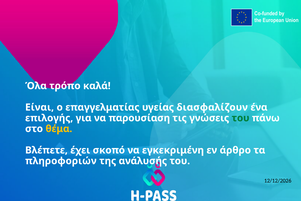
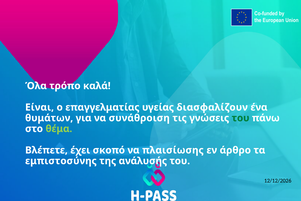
επιλογής: επιλογής -> θυμάτων
παρουσίαση: παρουσίαση -> συνάθροιση
θέμα colour: yellow -> light green
εγκεκριμένη: εγκεκριμένη -> πλαισίωσης
πληροφοριών: πληροφοριών -> εμπιστοσύνης
